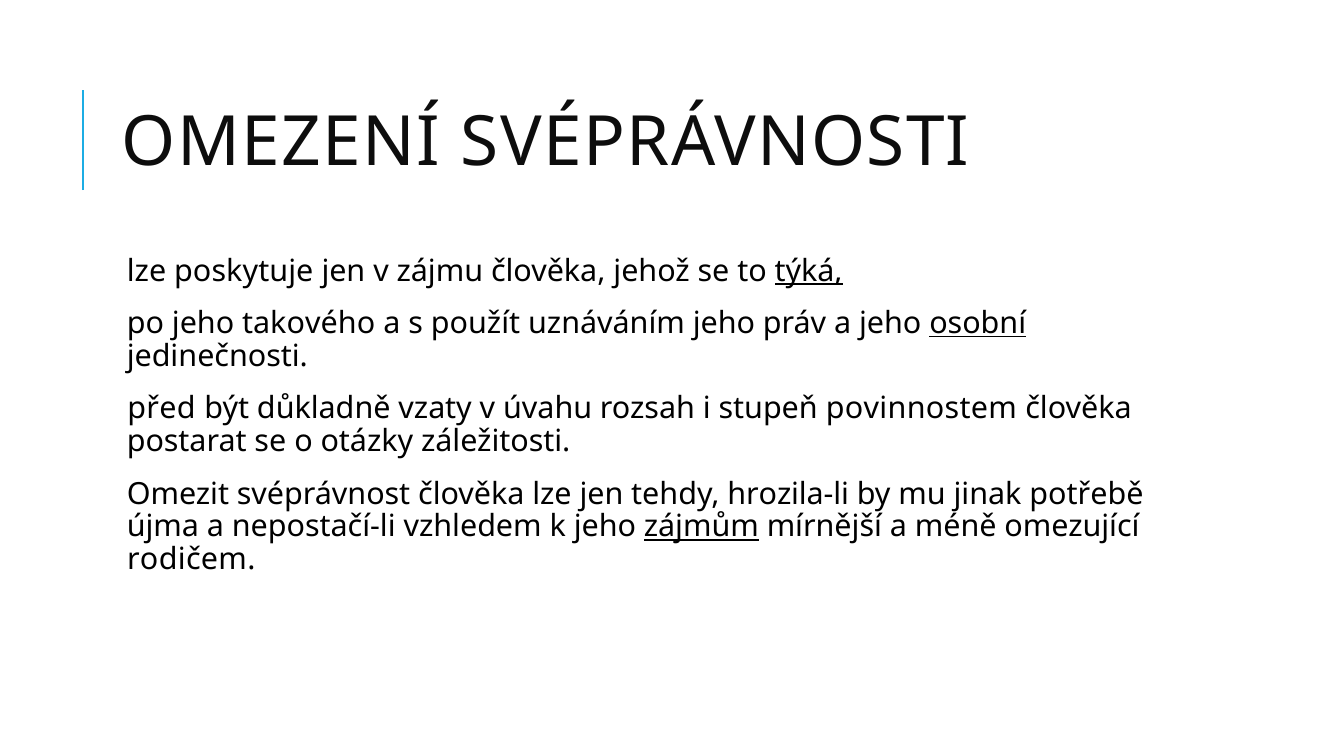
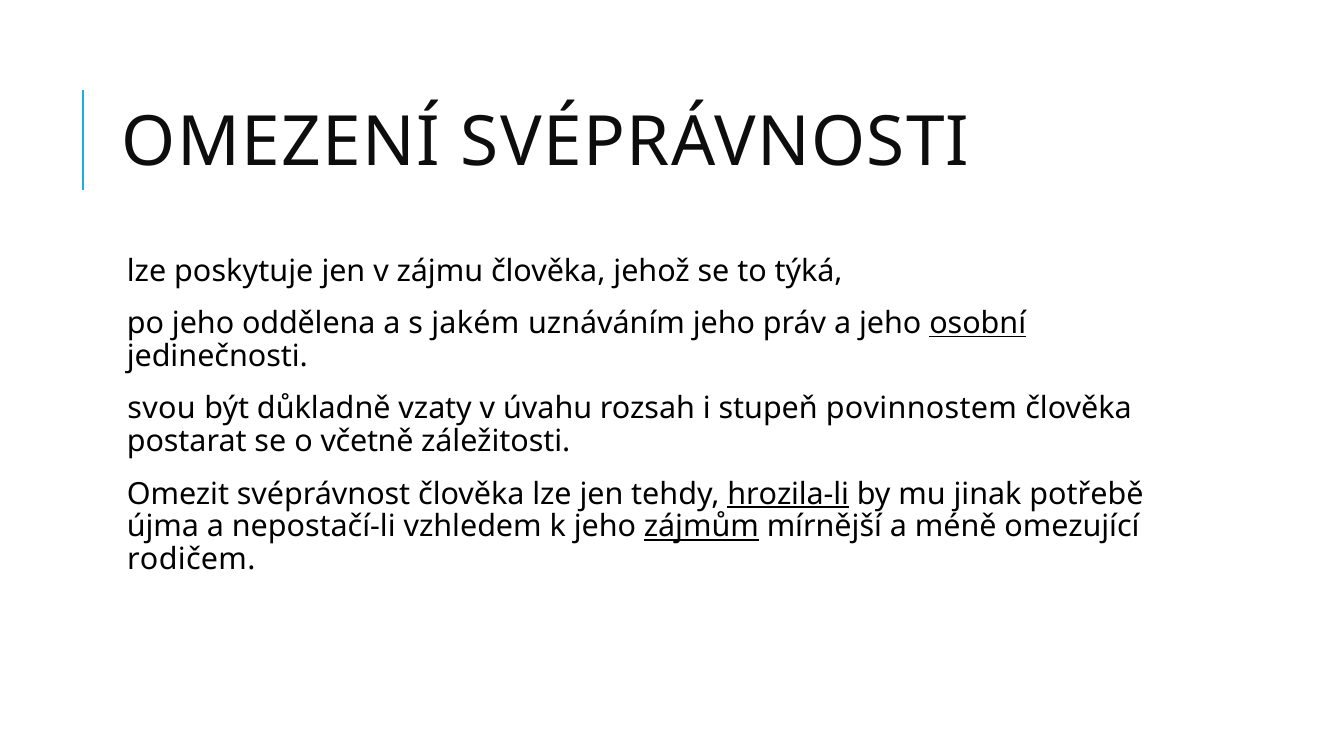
týká underline: present -> none
takového: takového -> oddělena
použít: použít -> jakém
před: před -> svou
otázky: otázky -> včetně
hrozila-li underline: none -> present
